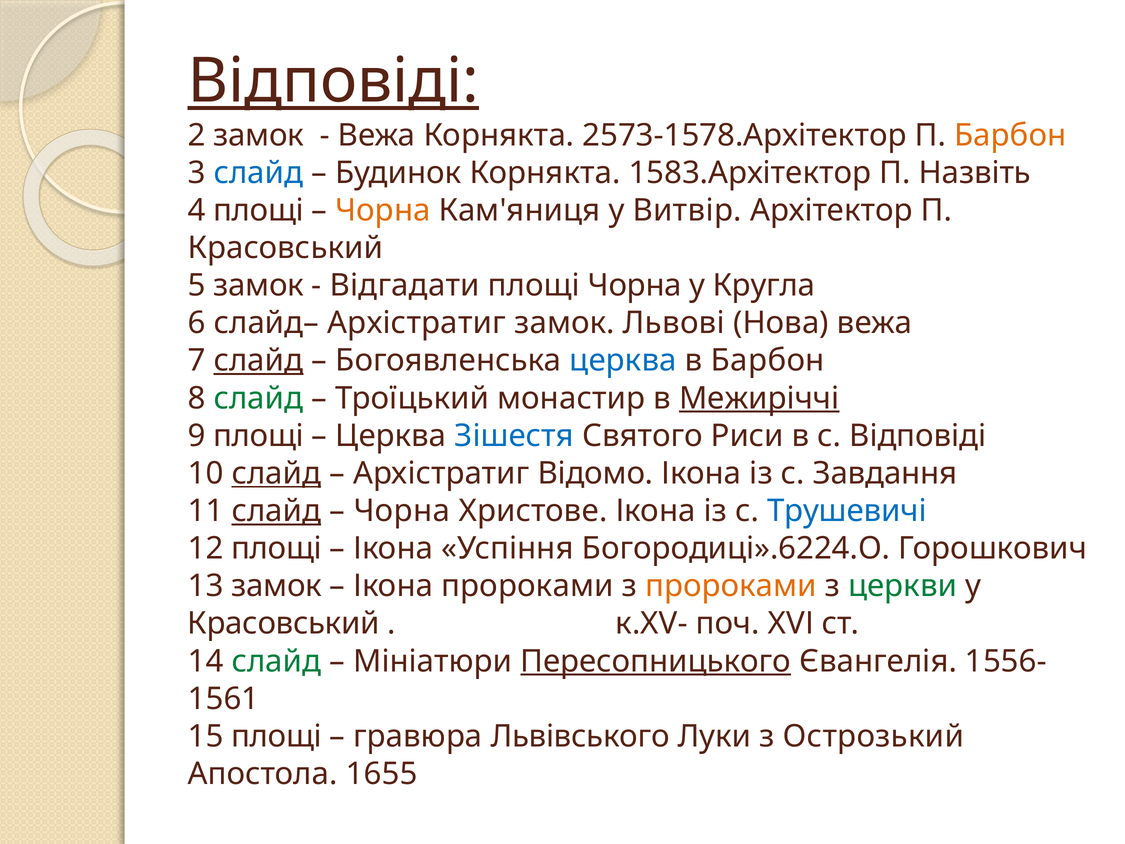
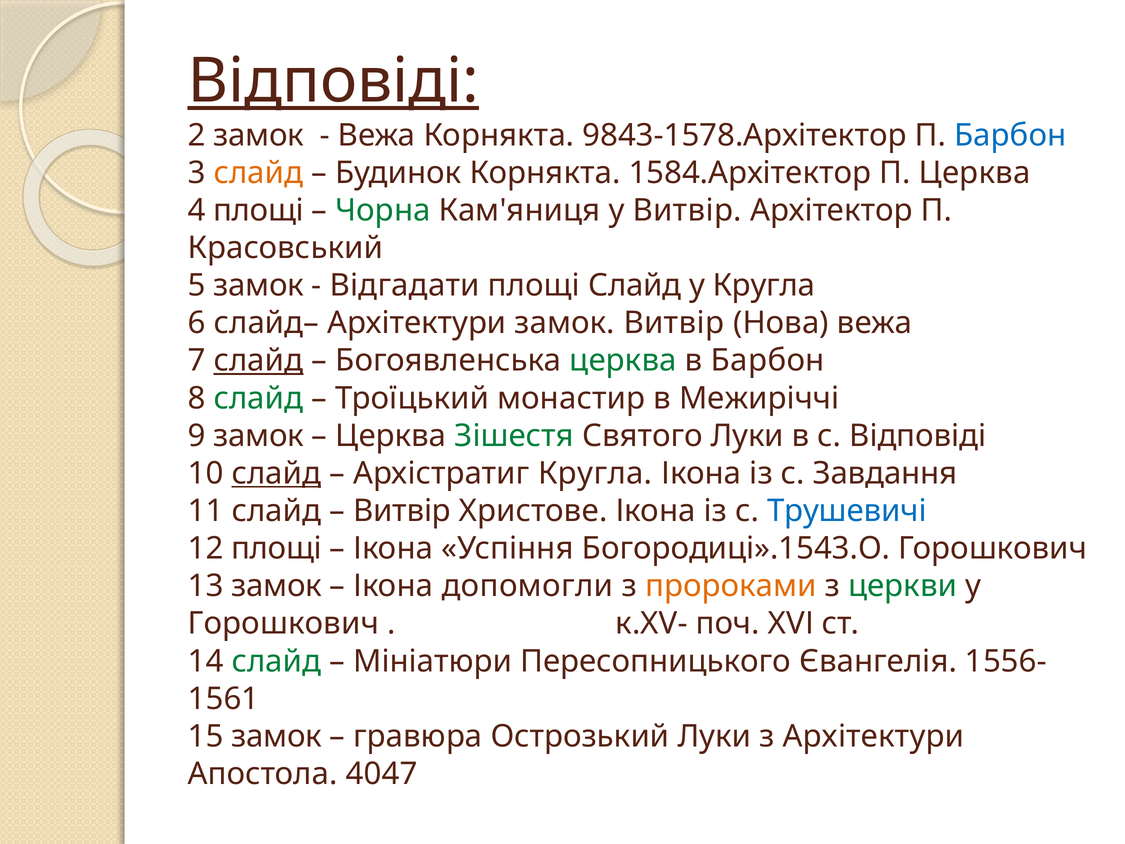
2573-1578.Архітектор: 2573-1578.Архітектор -> 9843-1578.Архітектор
Барбон at (1010, 135) colour: orange -> blue
слайд at (258, 173) colour: blue -> orange
1583.Архітектор: 1583.Архітектор -> 1584.Архітектор
П Назвіть: Назвіть -> Церква
Чорна at (383, 210) colour: orange -> green
площі Чорна: Чорна -> Слайд
слайд– Архістратиг: Архістратиг -> Архітектури
замок Львові: Львові -> Витвір
церква at (623, 361) colour: blue -> green
Межиріччі underline: present -> none
9 площі: площі -> замок
Зішестя colour: blue -> green
Святого Риси: Риси -> Луки
Архістратиг Відомо: Відомо -> Кругла
слайд at (276, 511) underline: present -> none
Чорна at (402, 511): Чорна -> Витвір
Богородиці».6224.О: Богородиці».6224.О -> Богородиці».1543.О
Ікона пророками: пророками -> допомогли
Красовський at (284, 623): Красовський -> Горошкович
Пересопницького underline: present -> none
15 площі: площі -> замок
Львівського: Львівського -> Острозький
з Острозький: Острозький -> Архітектури
1655: 1655 -> 4047
